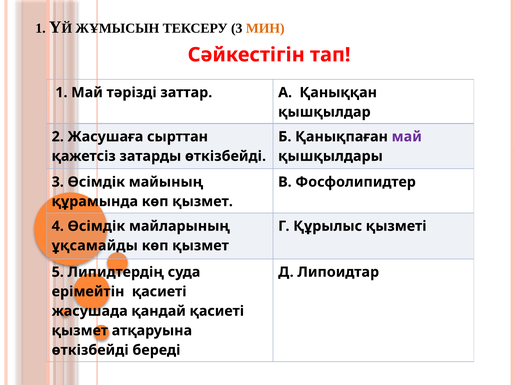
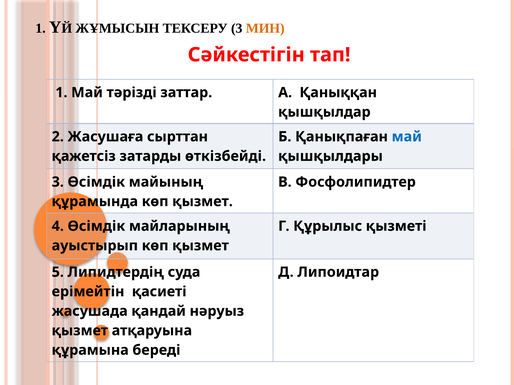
май at (407, 137) colour: purple -> blue
ұқсамайды: ұқсамайды -> ауыстырып
қандай қасиеті: қасиеті -> нәруыз
өткізбейді at (90, 351): өткізбейді -> құрамына
